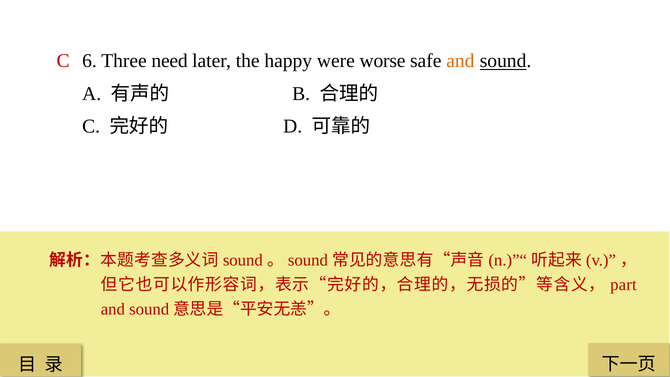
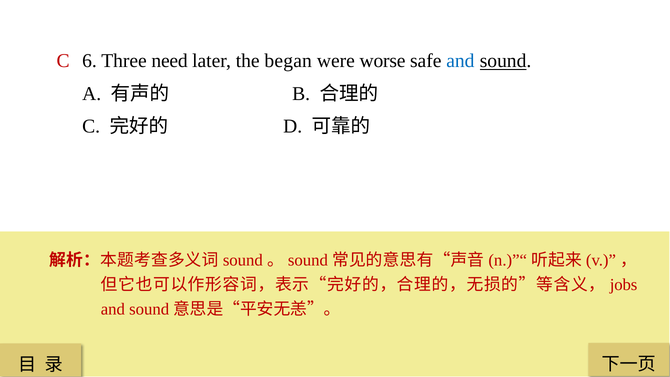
happy: happy -> began
and at (460, 61) colour: orange -> blue
part: part -> jobs
